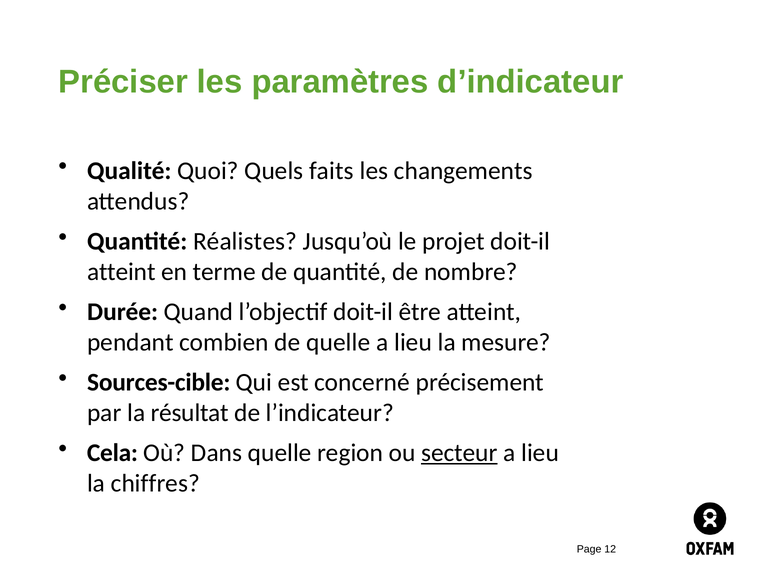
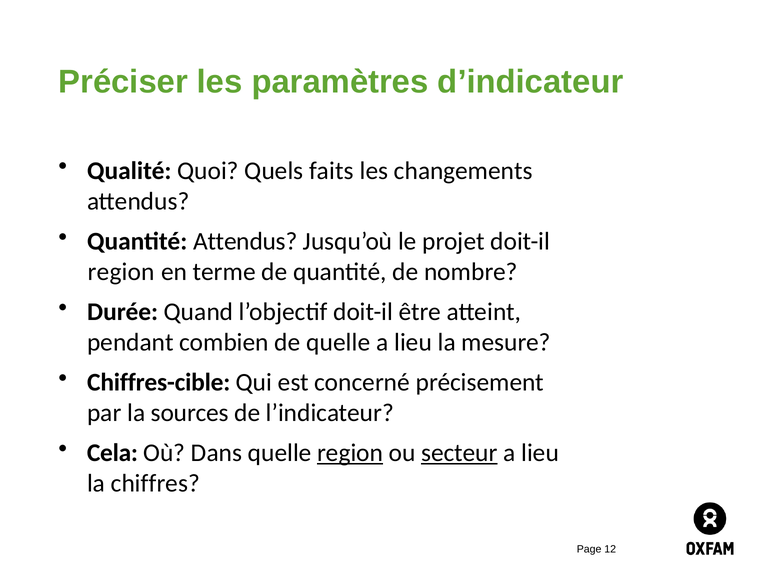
Quantité Réalistes: Réalistes -> Attendus
atteint at (121, 272): atteint -> region
Sources-cible: Sources-cible -> Chiffres-cible
résultat: résultat -> sources
region at (350, 453) underline: none -> present
